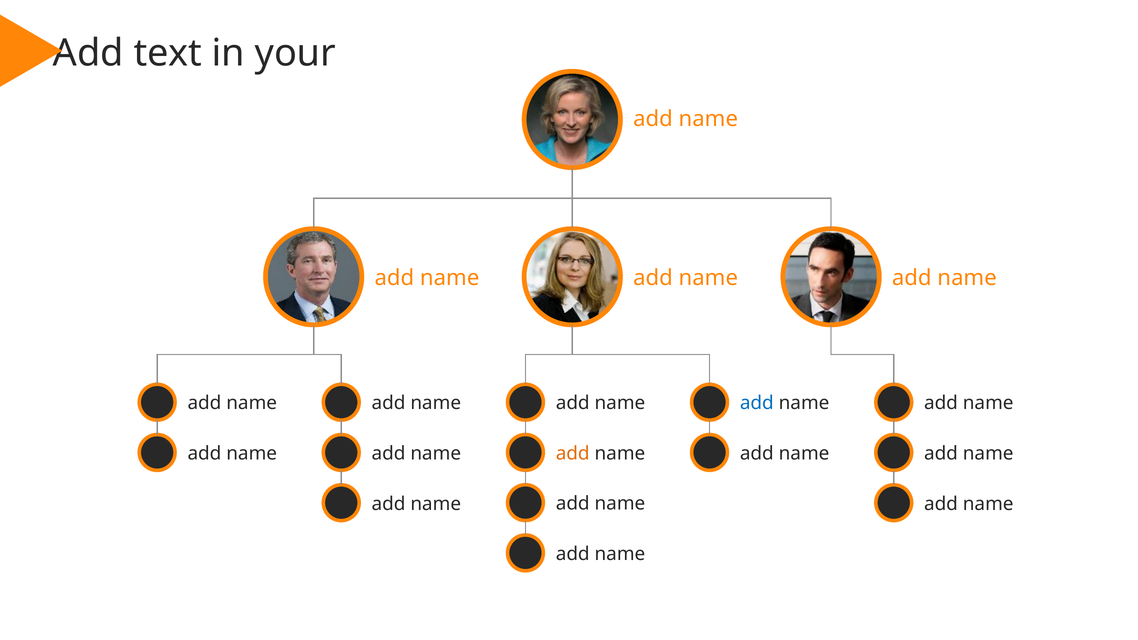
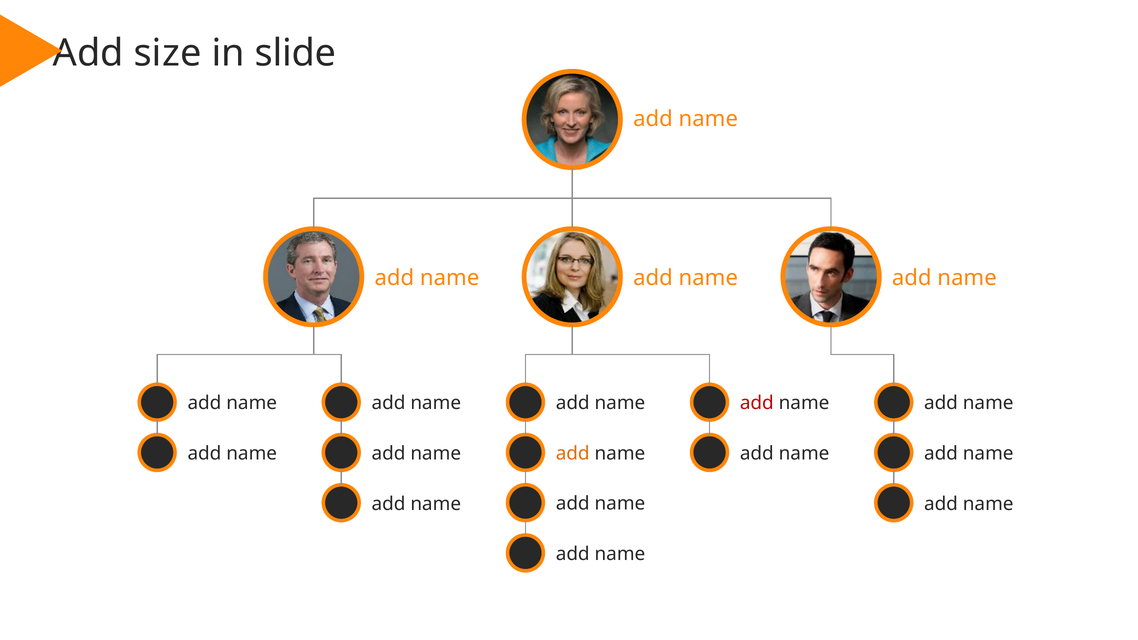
text: text -> size
your: your -> slide
add at (757, 403) colour: blue -> red
